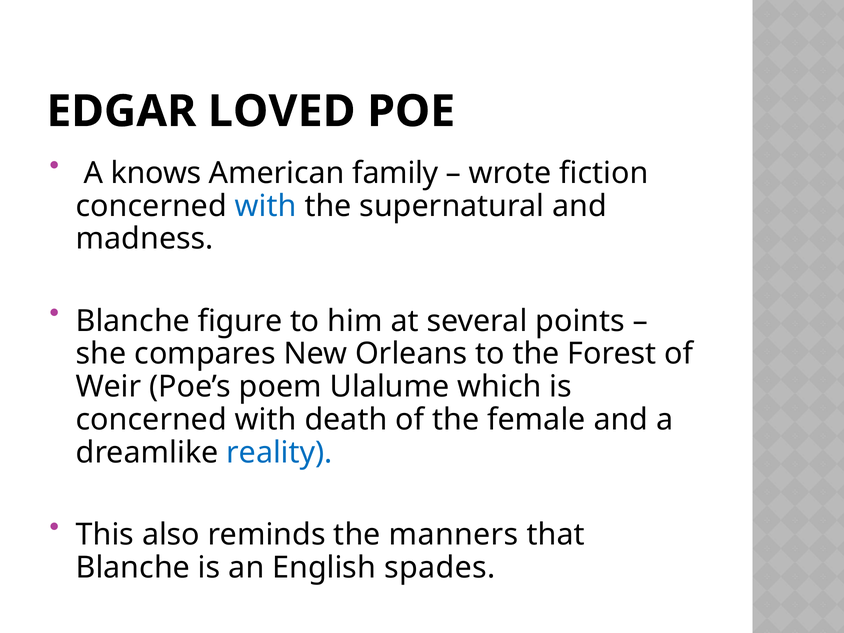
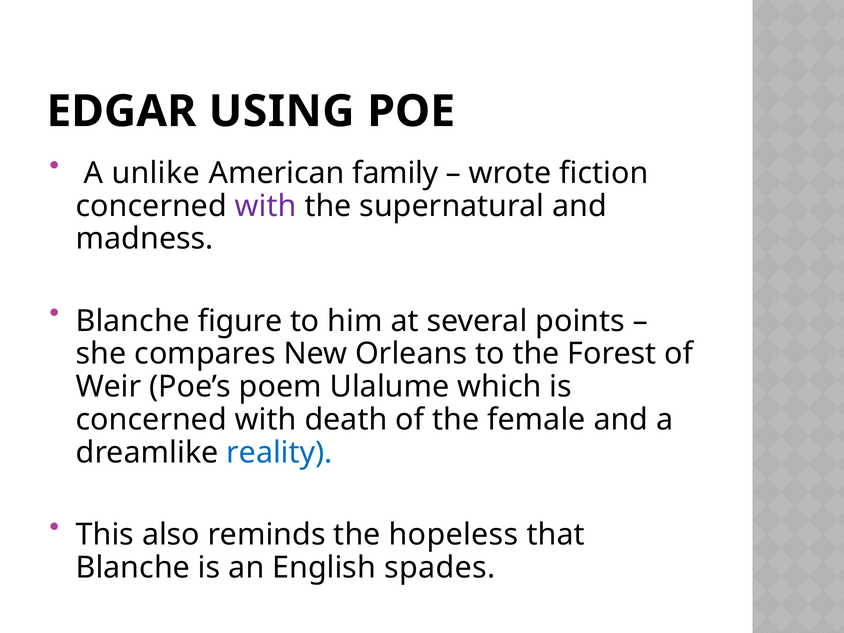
LOVED: LOVED -> USING
knows: knows -> unlike
with at (266, 206) colour: blue -> purple
manners: manners -> hopeless
